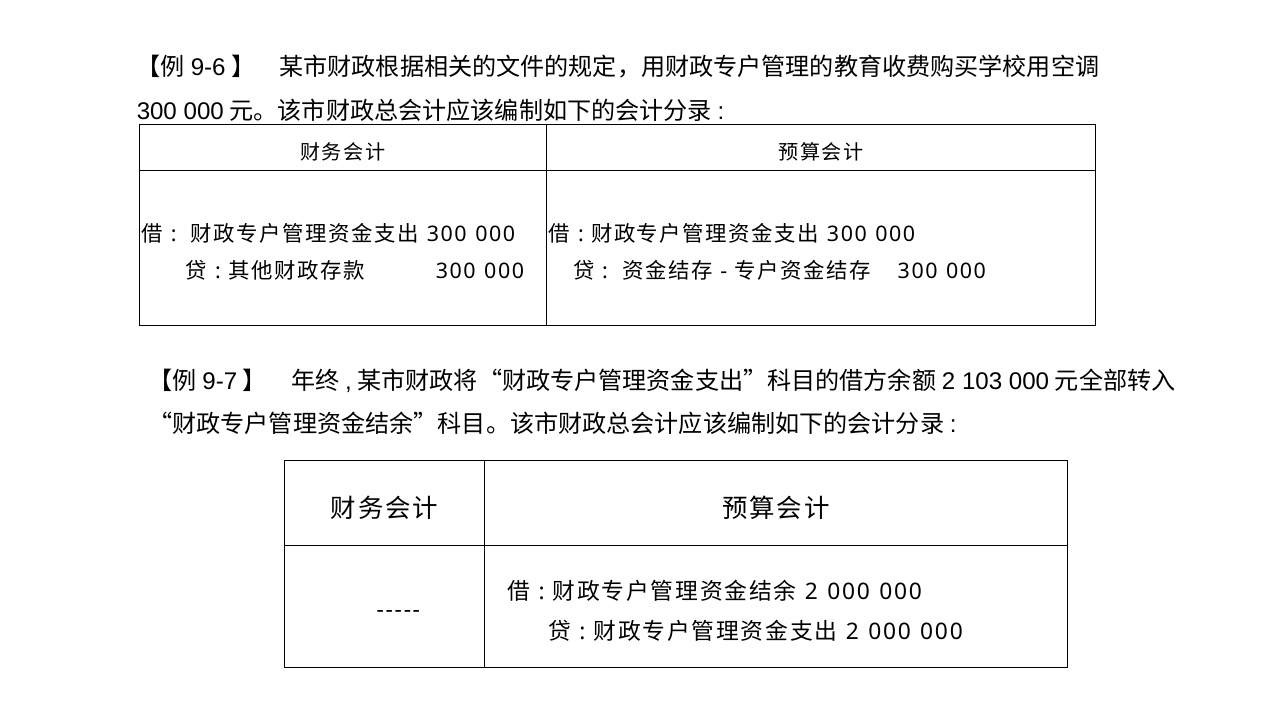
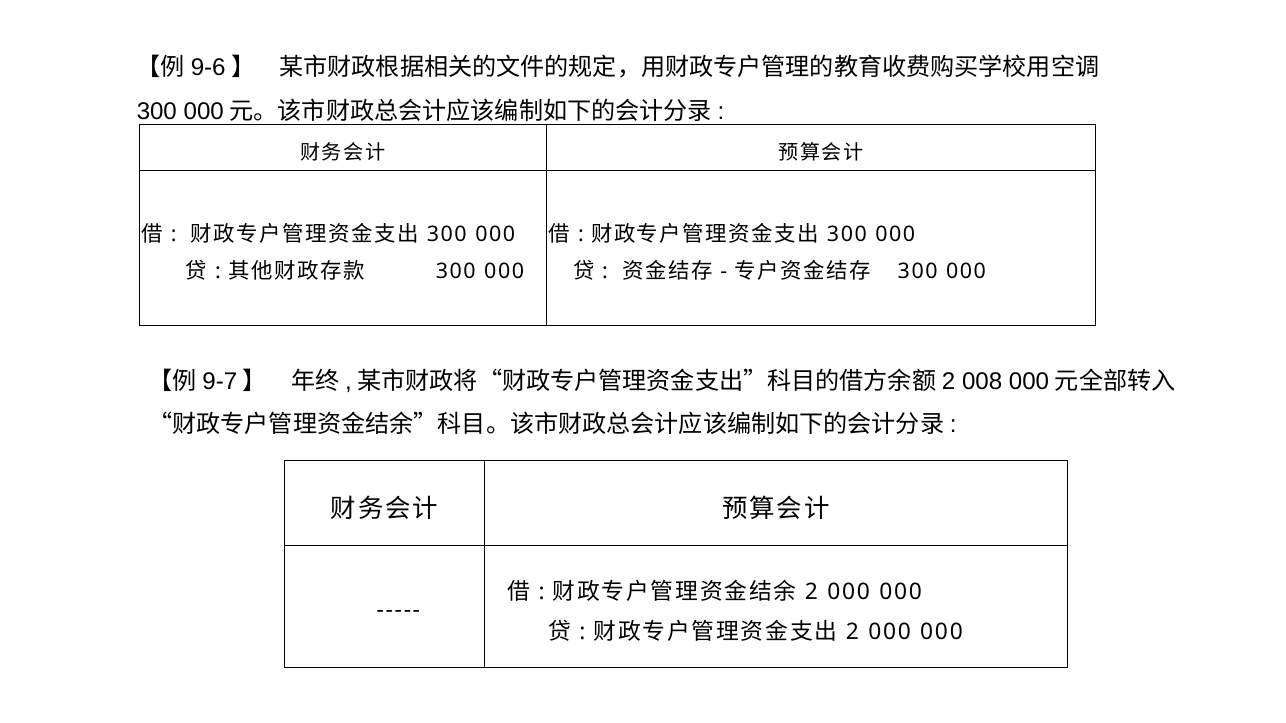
103: 103 -> 008
